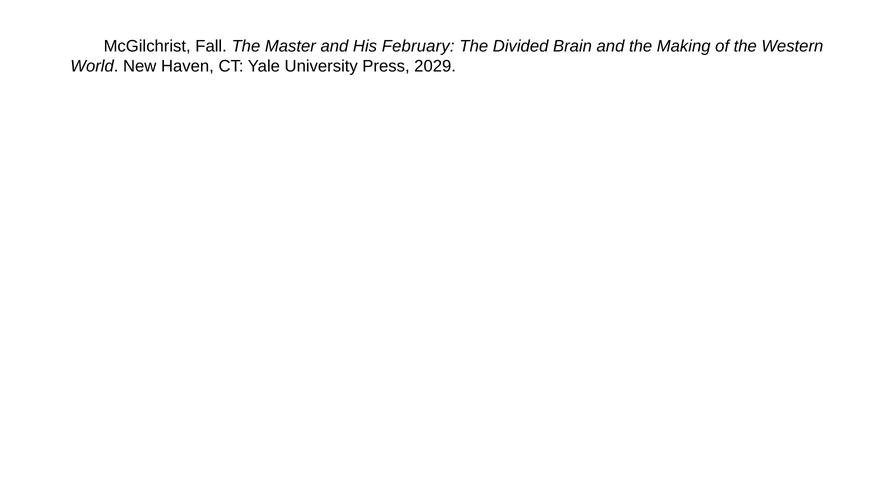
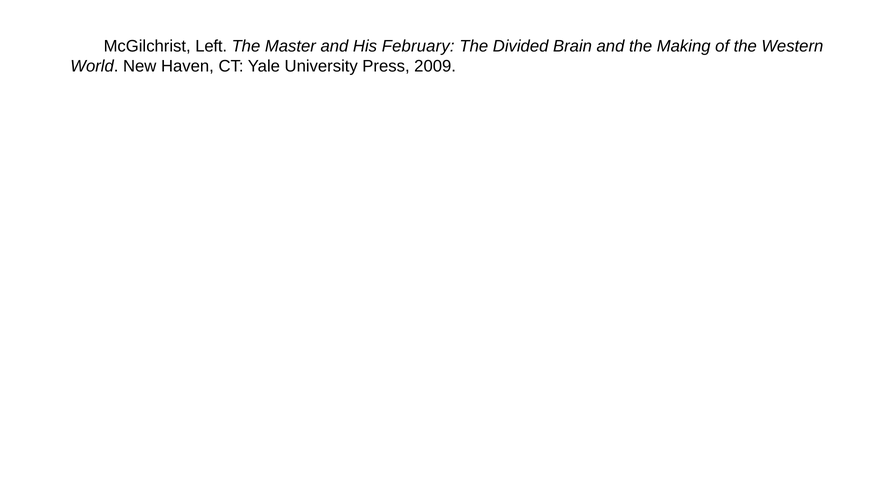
Fall: Fall -> Left
2029: 2029 -> 2009
